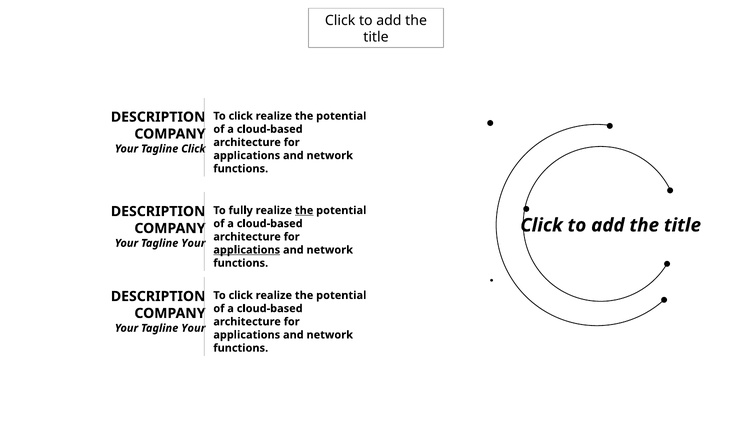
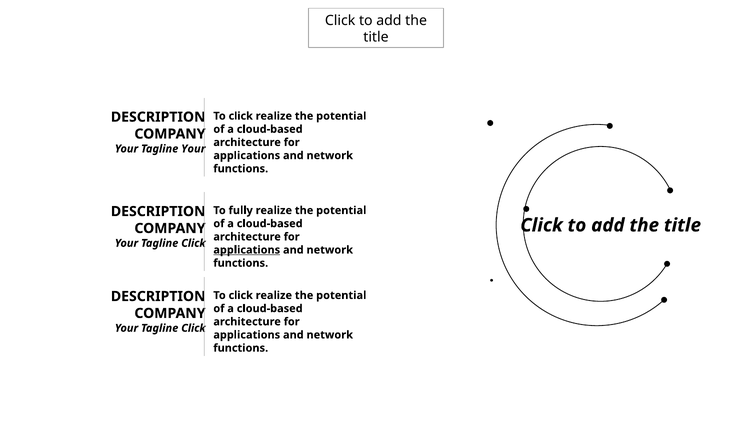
Tagline Click: Click -> Your
the at (304, 210) underline: present -> none
Your at (193, 243): Your -> Click
Your at (193, 328): Your -> Click
